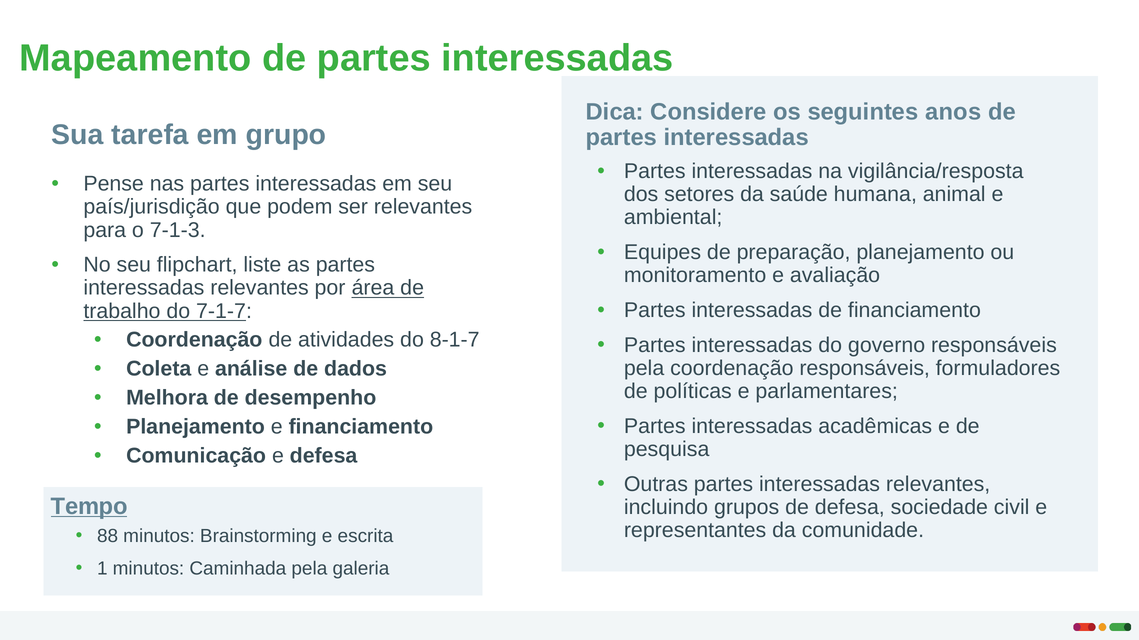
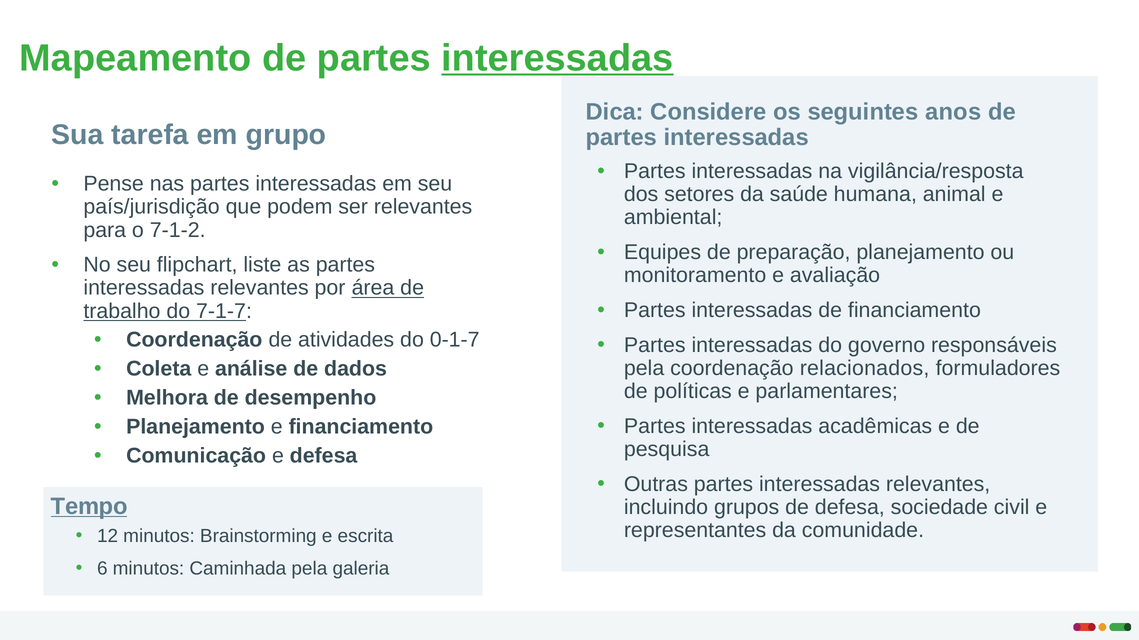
interessadas at (557, 58) underline: none -> present
7-1-3: 7-1-3 -> 7-1-2
8-1-7: 8-1-7 -> 0-1-7
coordenação responsáveis: responsáveis -> relacionados
88: 88 -> 12
1: 1 -> 6
